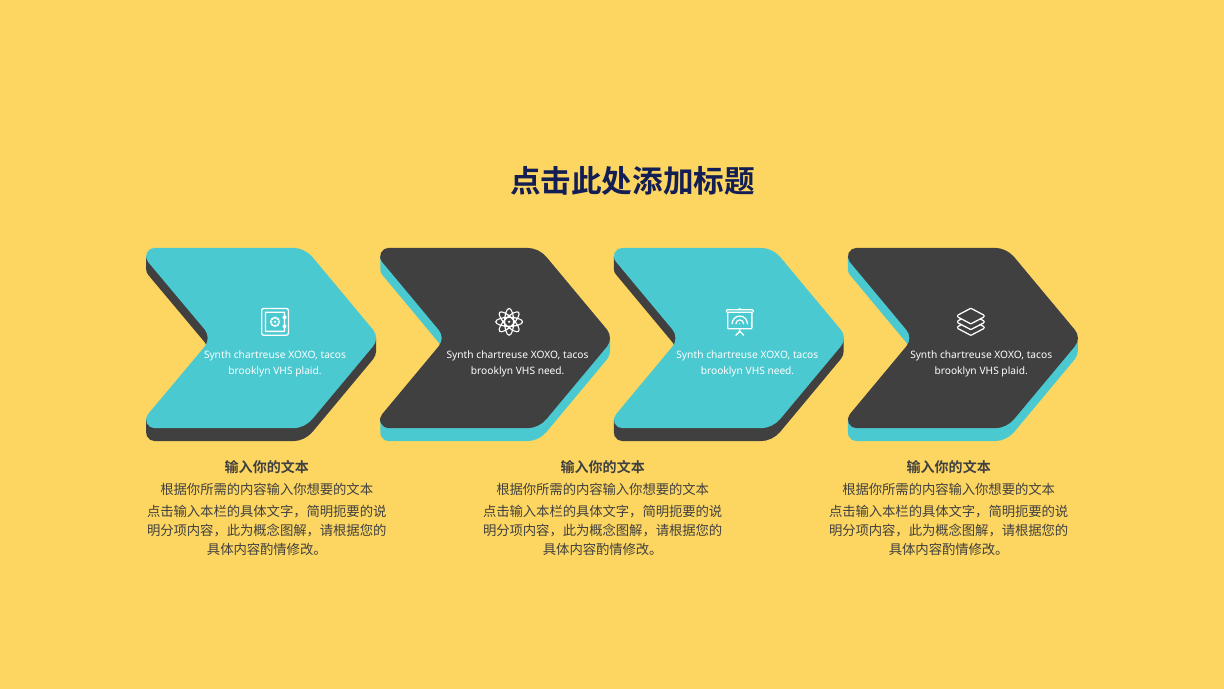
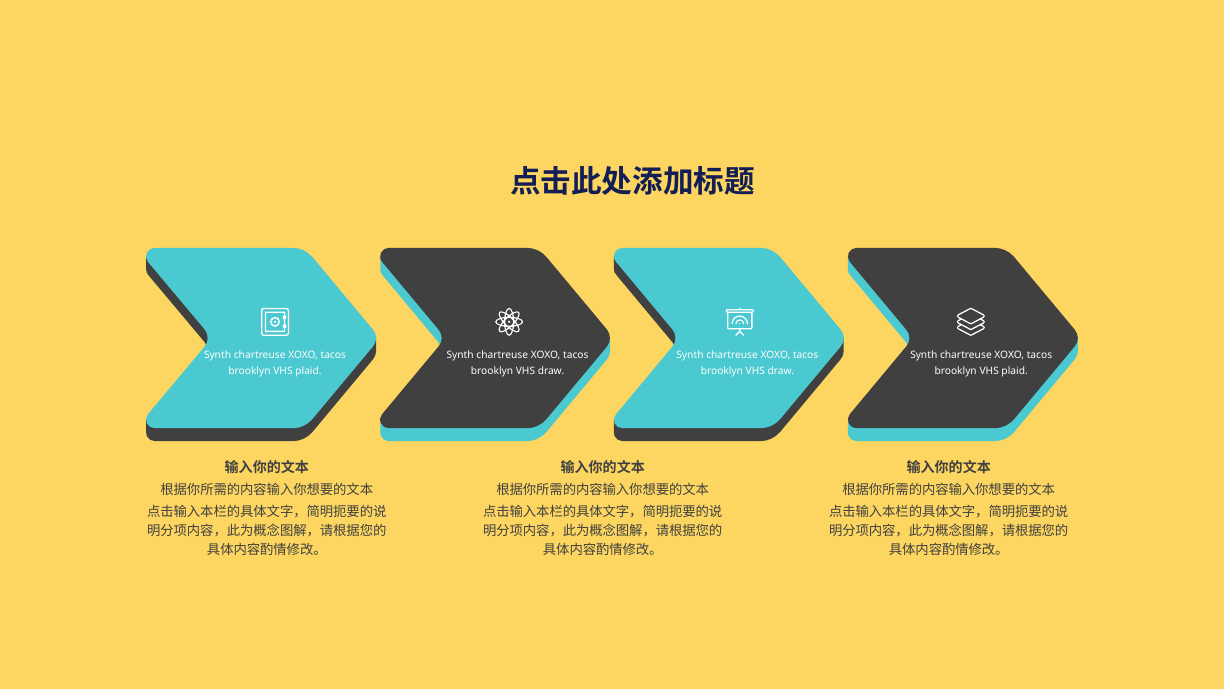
need at (551, 371): need -> draw
need at (781, 371): need -> draw
